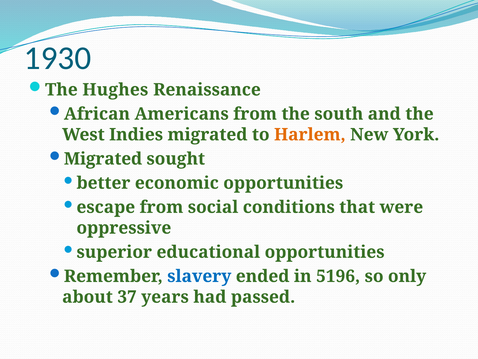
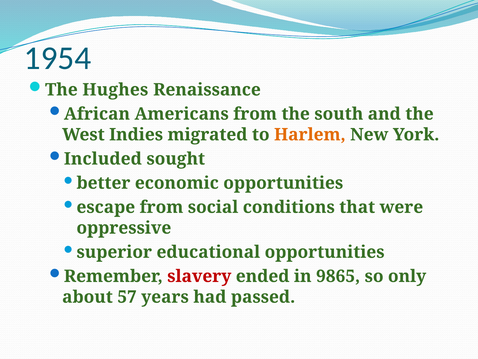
1930: 1930 -> 1954
Migrated at (103, 159): Migrated -> Included
slavery colour: blue -> red
5196: 5196 -> 9865
37: 37 -> 57
